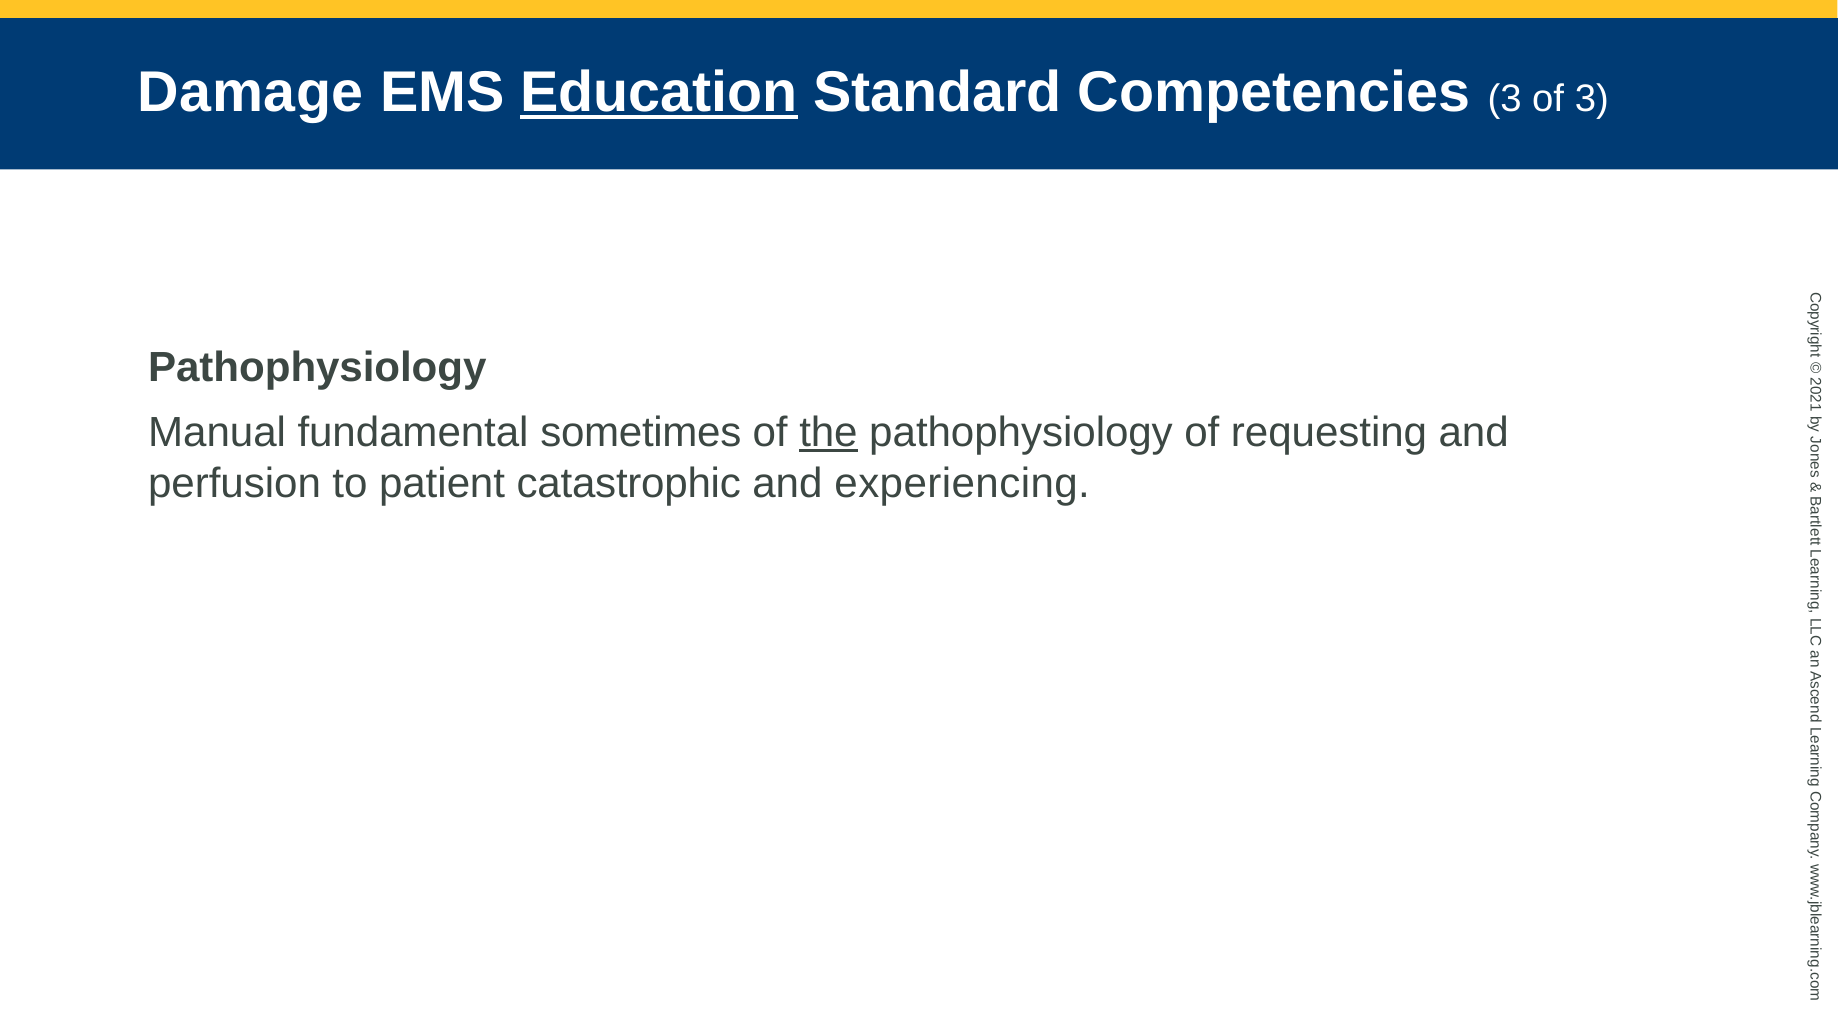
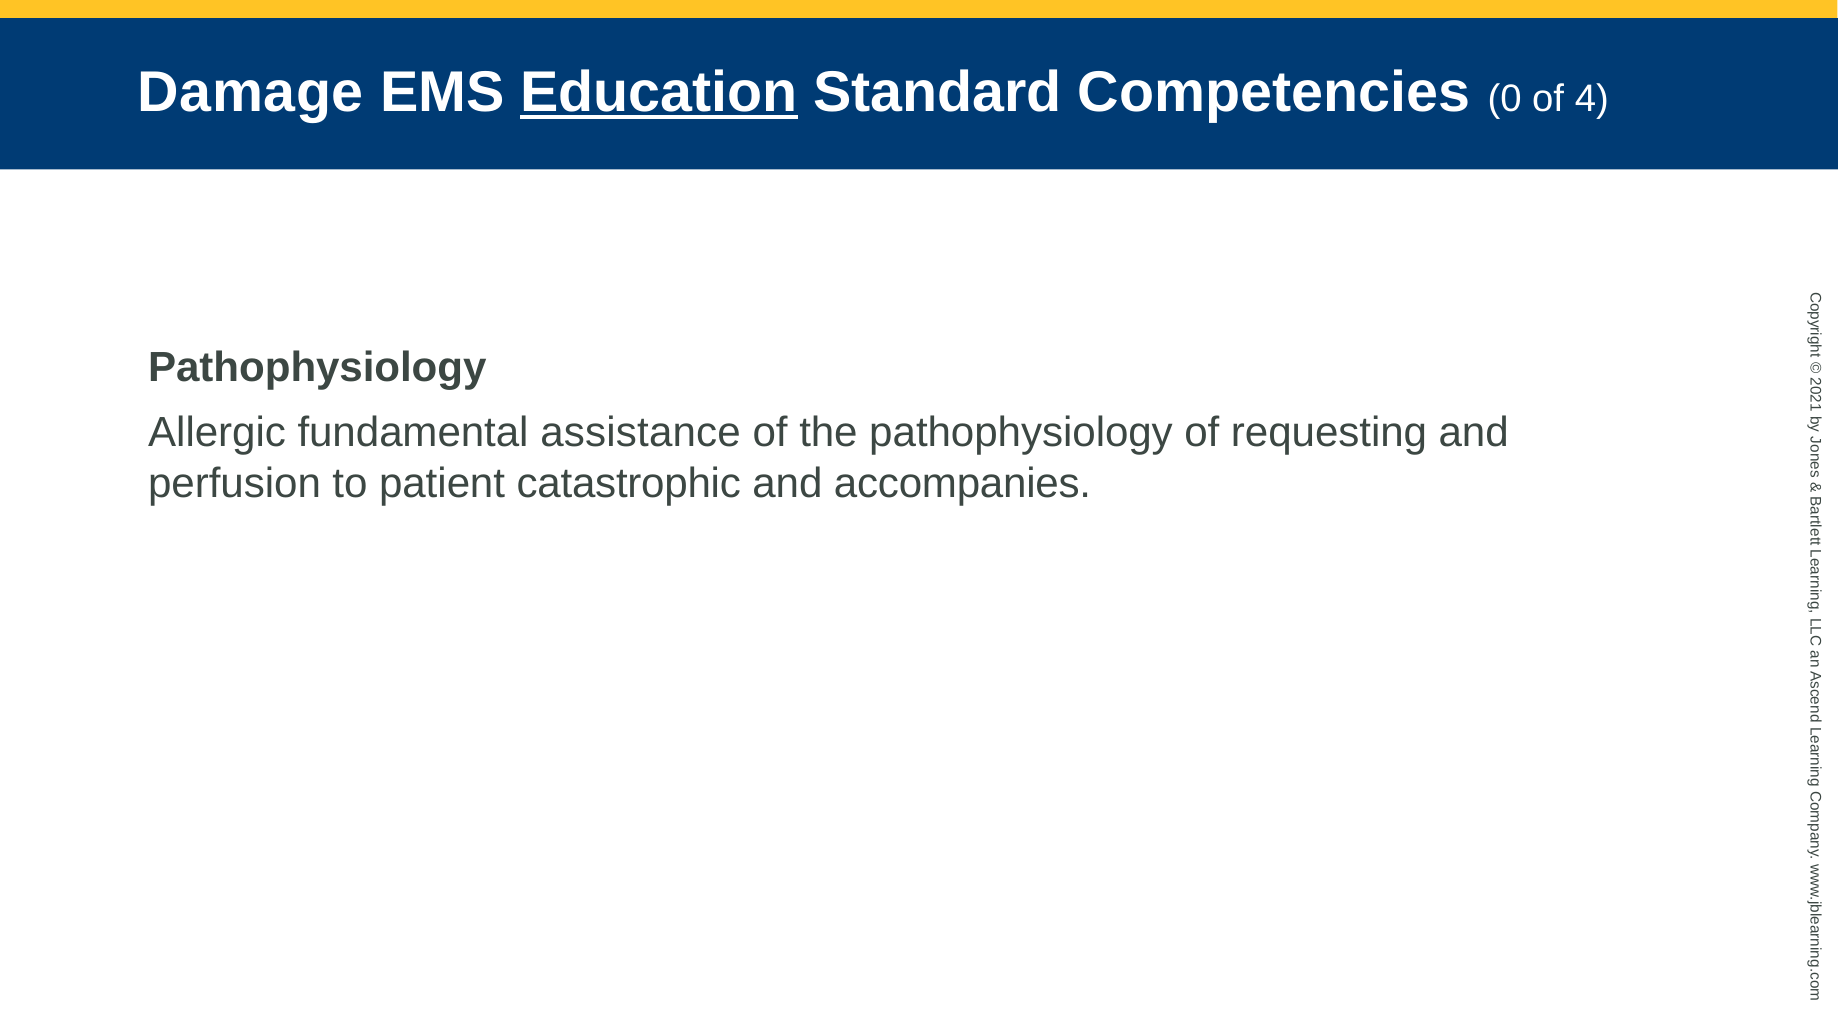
Competencies 3: 3 -> 0
of 3: 3 -> 4
Manual: Manual -> Allergic
sometimes: sometimes -> assistance
the underline: present -> none
experiencing: experiencing -> accompanies
